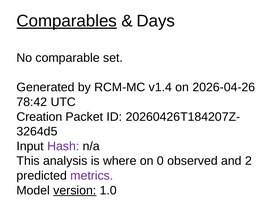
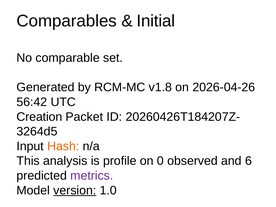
Comparables underline: present -> none
Days: Days -> Initial
v1.4: v1.4 -> v1.8
78:42: 78:42 -> 56:42
Hash colour: purple -> orange
where: where -> profile
2: 2 -> 6
